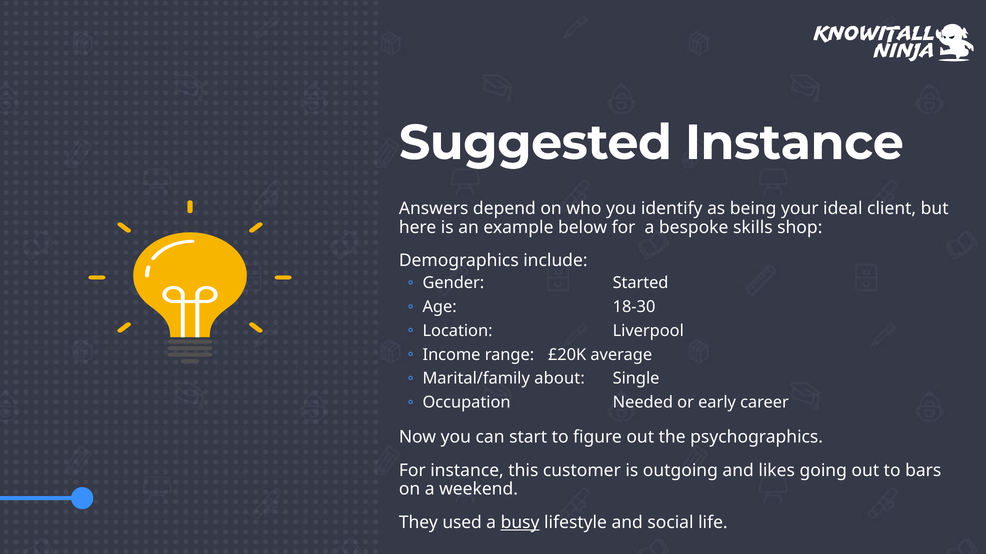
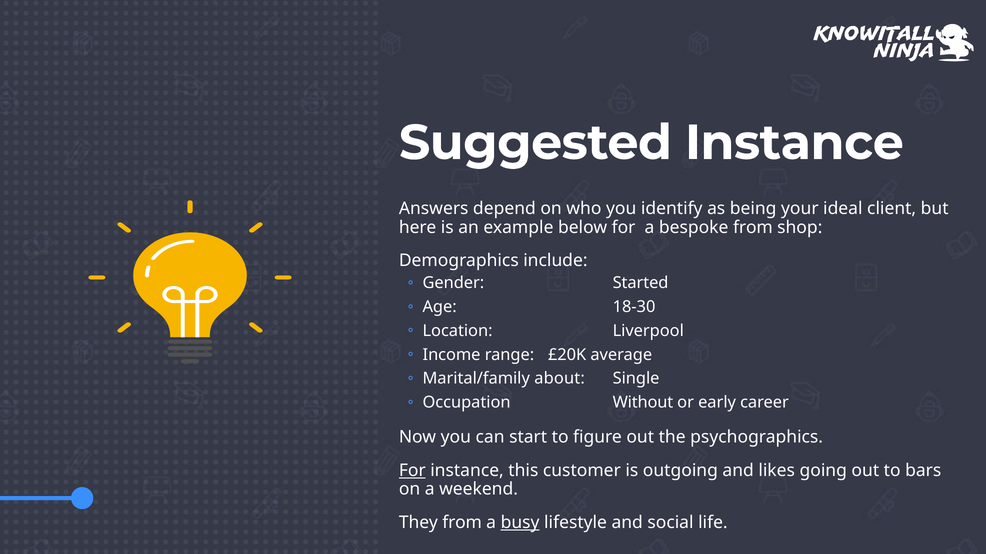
bespoke skills: skills -> from
Needed: Needed -> Without
For at (412, 471) underline: none -> present
They used: used -> from
